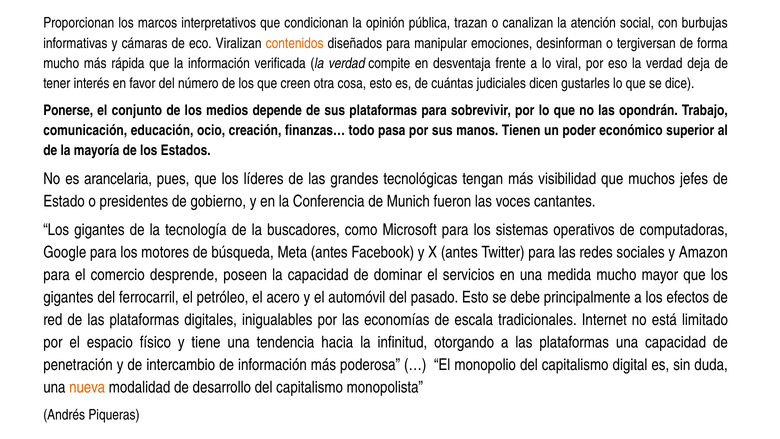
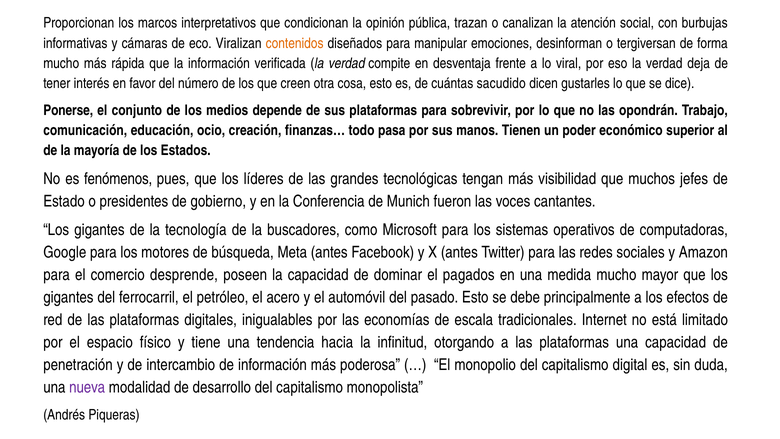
judiciales: judiciales -> sacudido
arancelaria: arancelaria -> fenómenos
servicios: servicios -> pagados
nueva colour: orange -> purple
